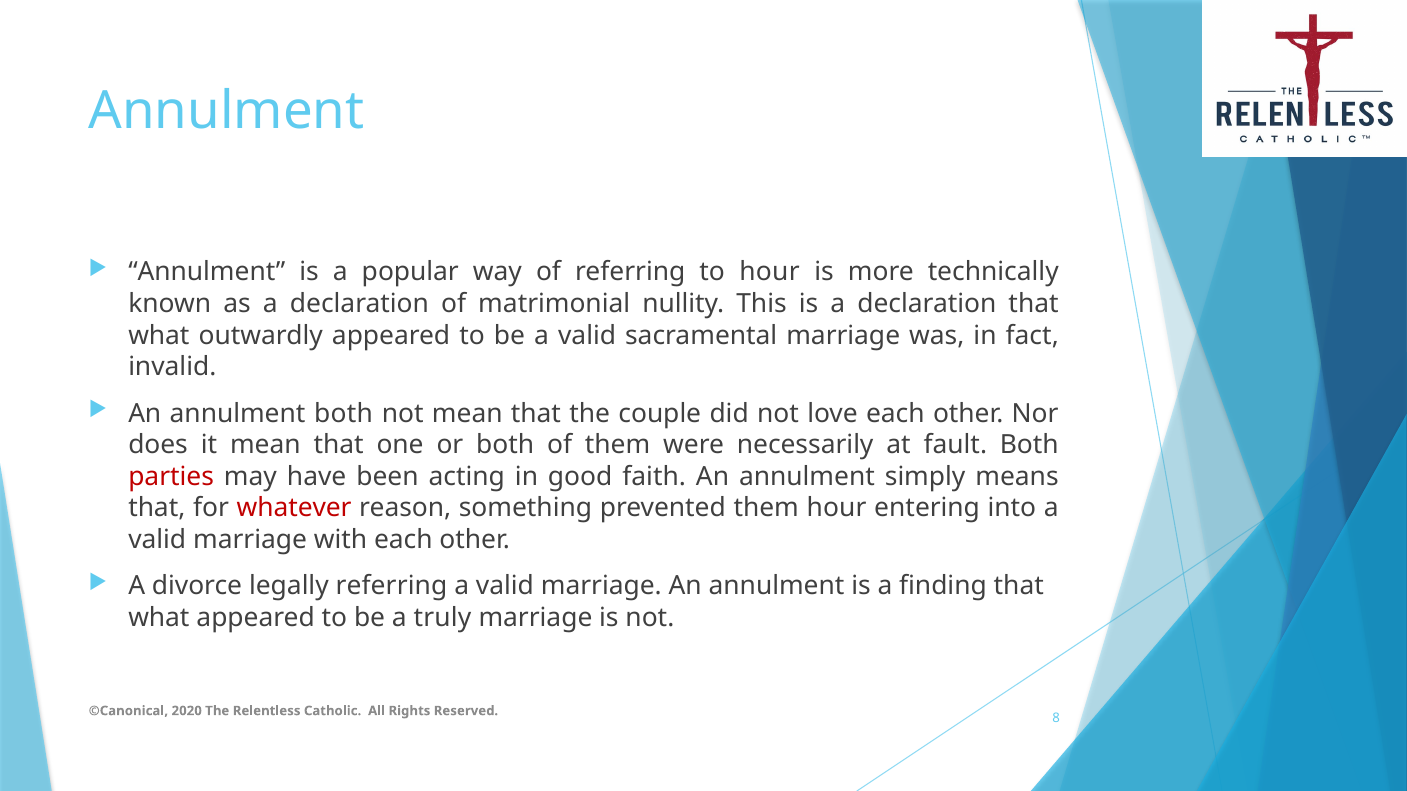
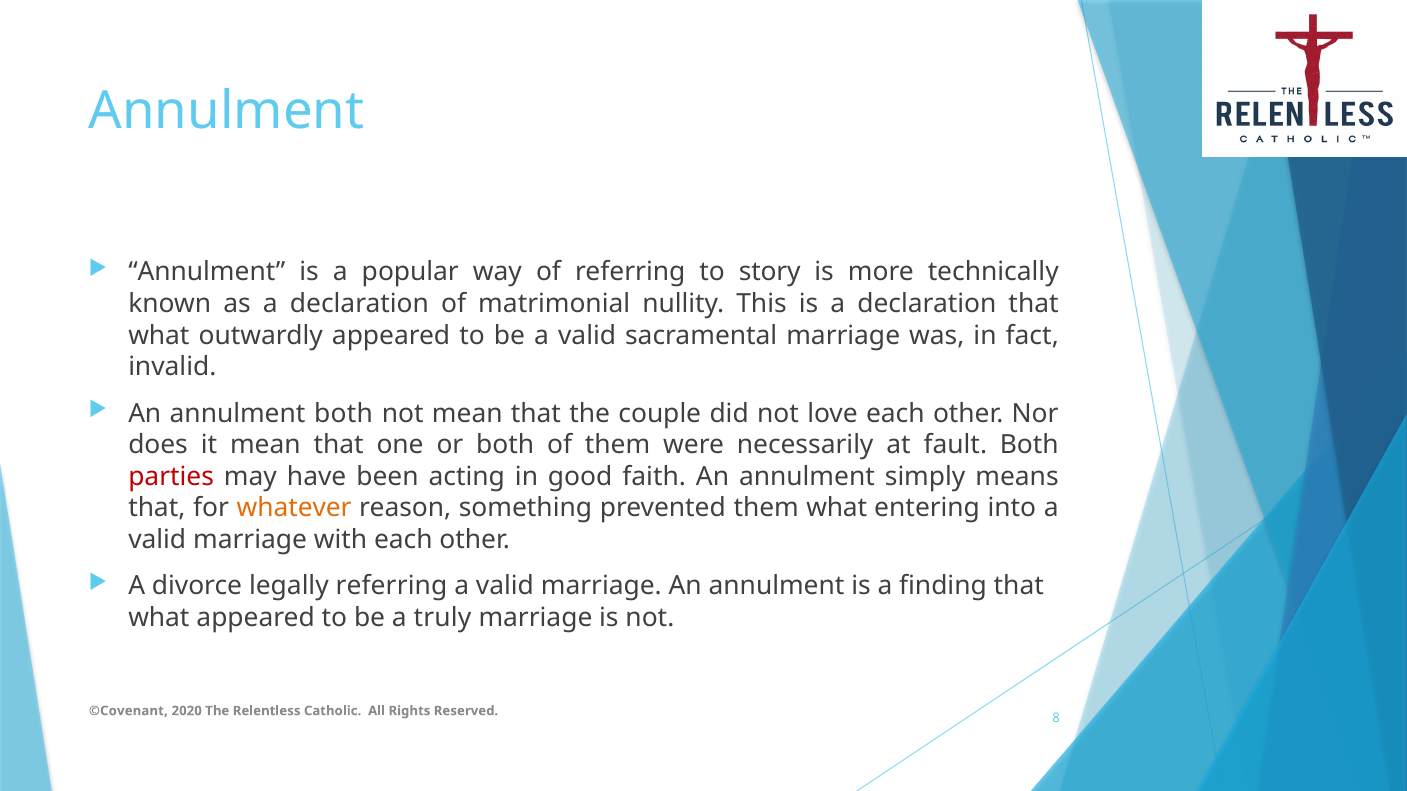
to hour: hour -> story
whatever colour: red -> orange
them hour: hour -> what
©Canonical: ©Canonical -> ©Covenant
